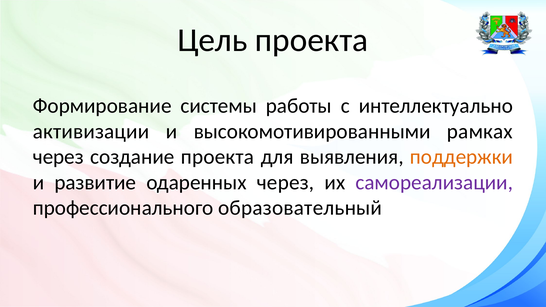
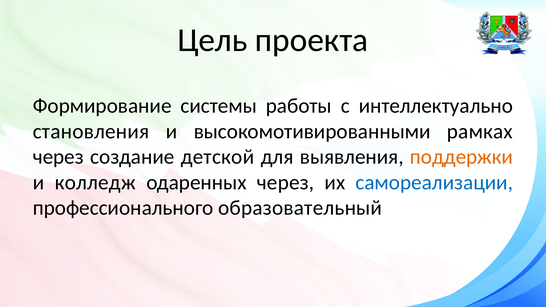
активизации: активизации -> становления
создание проекта: проекта -> детской
развитие: развитие -> колледж
самореализации colour: purple -> blue
